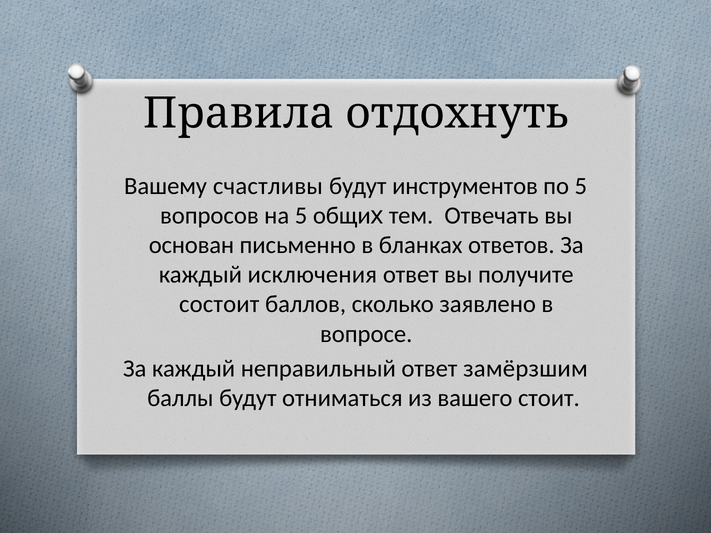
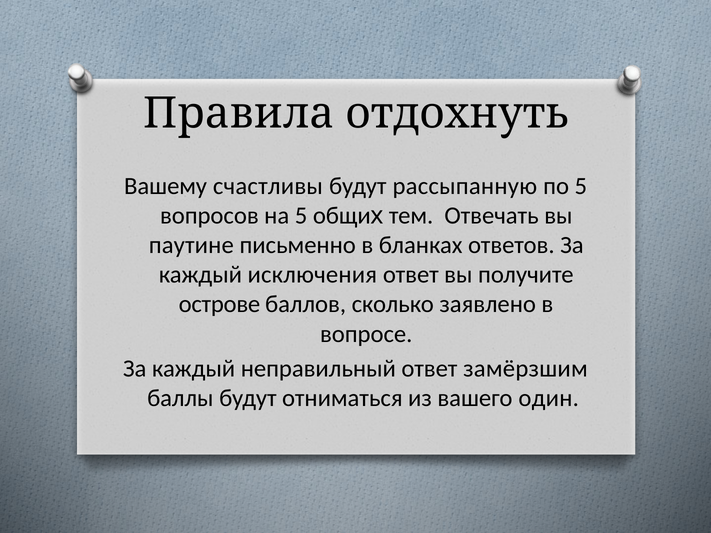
инструментов: инструментов -> рассыпанную
основан: основан -> паутине
состоит: состоит -> острове
стоит: стоит -> один
